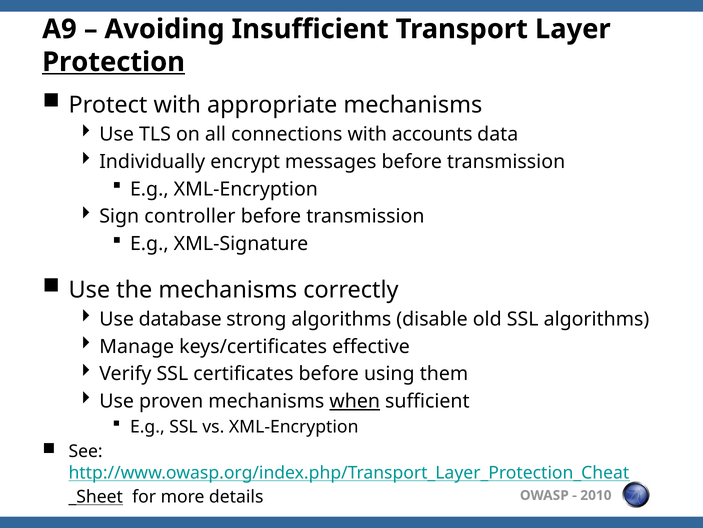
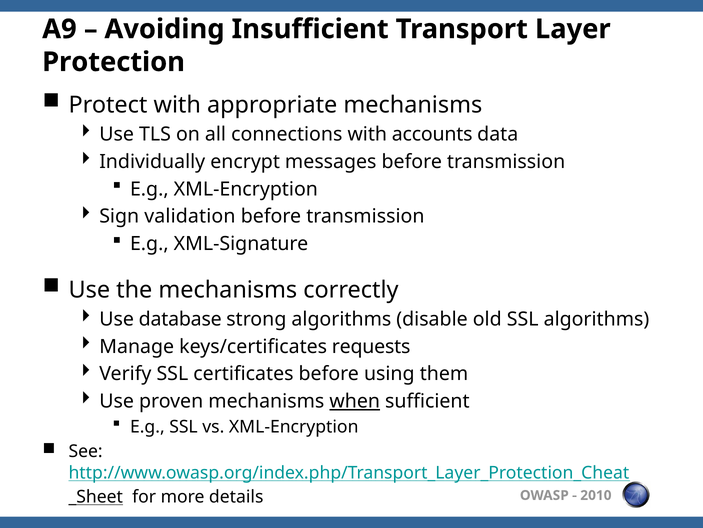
Protection underline: present -> none
controller: controller -> validation
effective: effective -> requests
